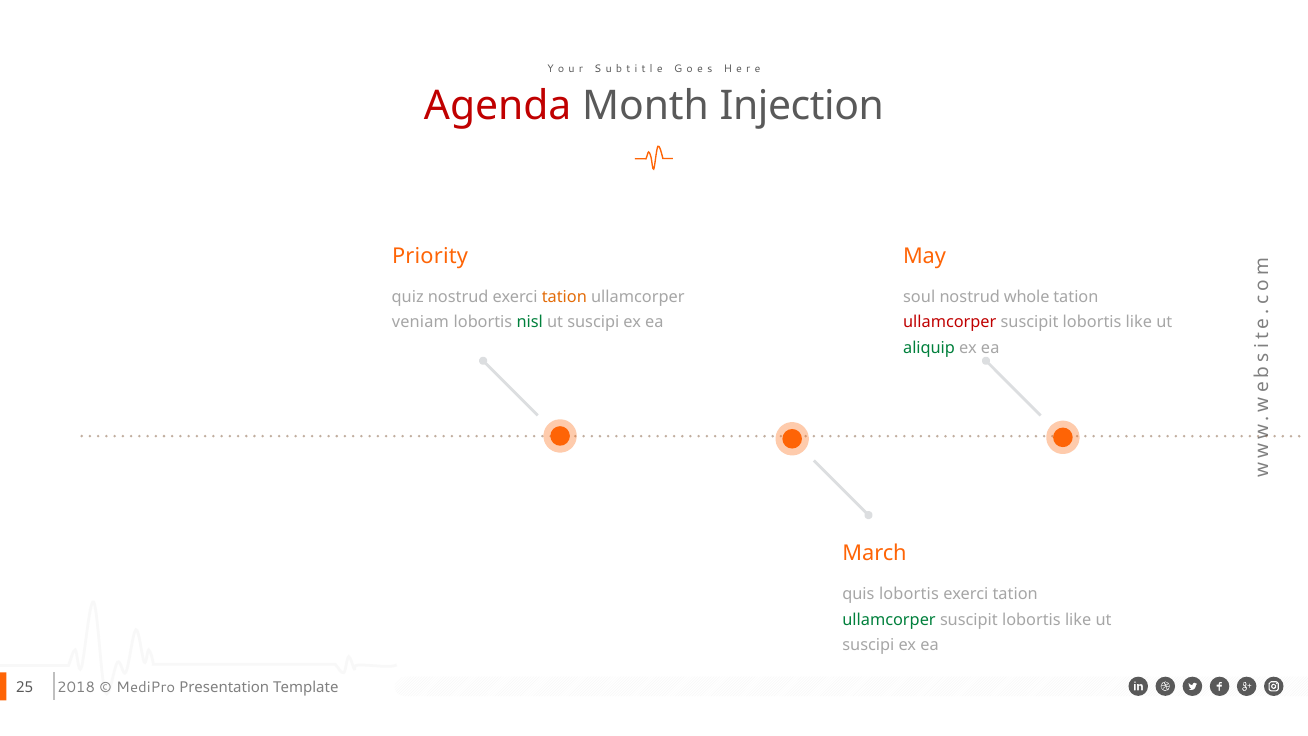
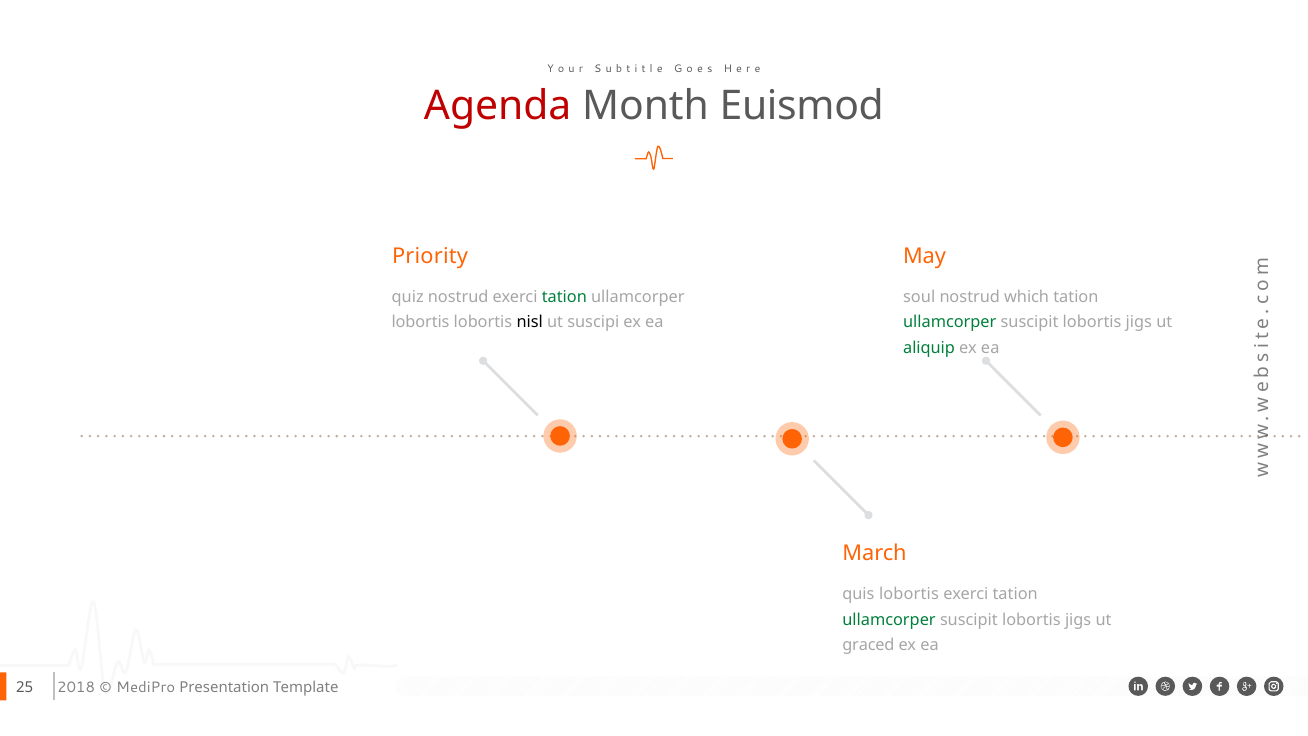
Injection: Injection -> Euismod
tation at (564, 297) colour: orange -> green
whole: whole -> which
veniam at (420, 322): veniam -> lobortis
nisl colour: green -> black
ullamcorper at (950, 322) colour: red -> green
like at (1139, 322): like -> jigs
like at (1078, 620): like -> jigs
suscipi at (868, 645): suscipi -> graced
